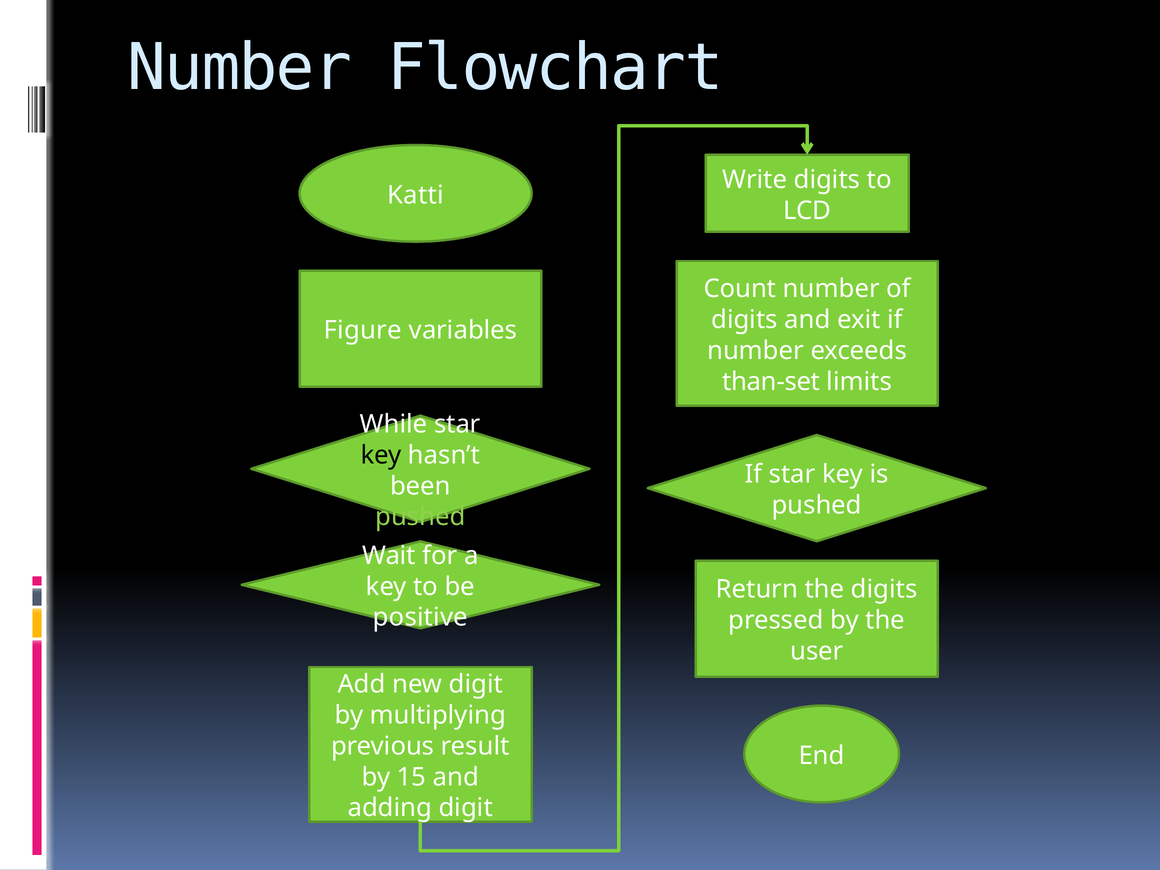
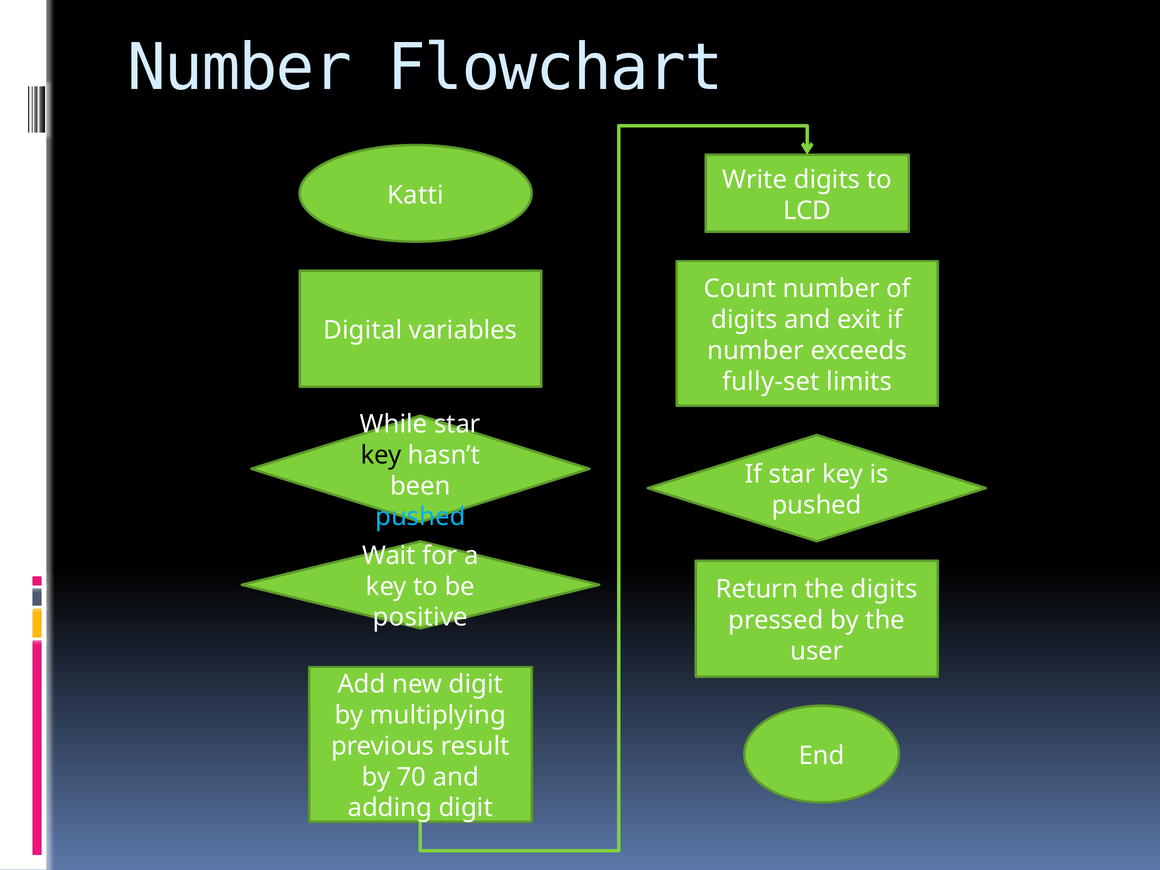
Figure: Figure -> Digital
than-set: than-set -> fully-set
pushed at (420, 517) colour: light green -> light blue
15: 15 -> 70
